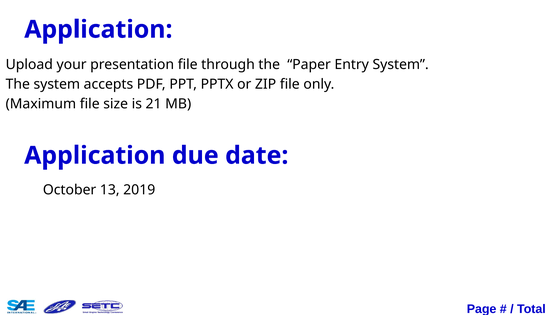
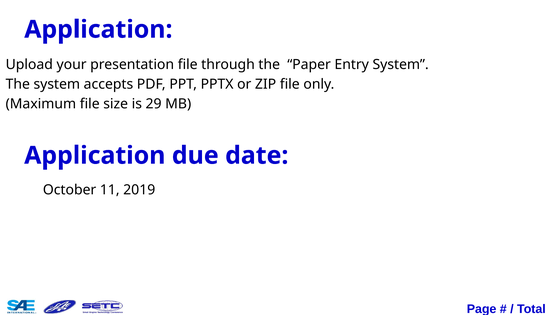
21: 21 -> 29
13: 13 -> 11
